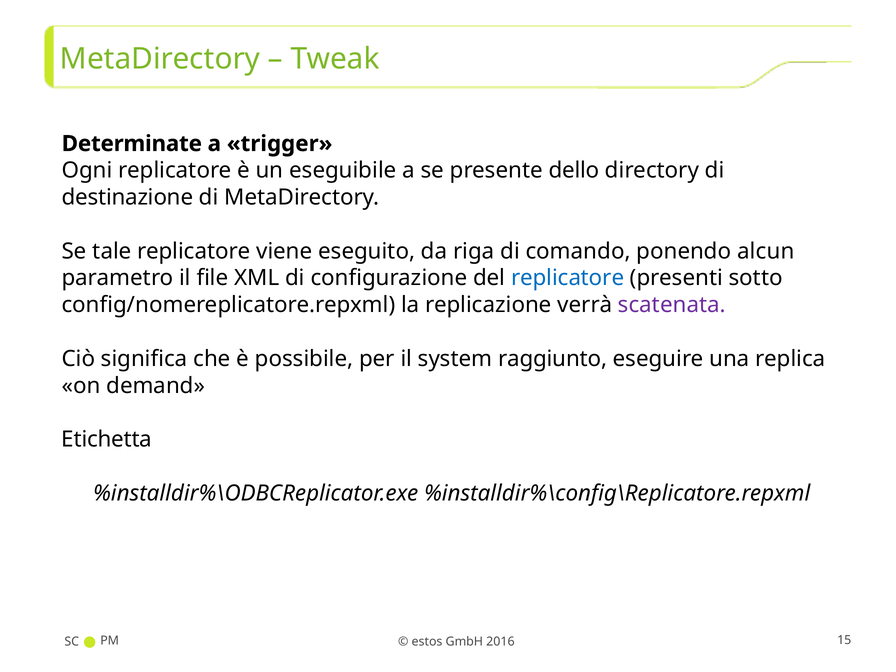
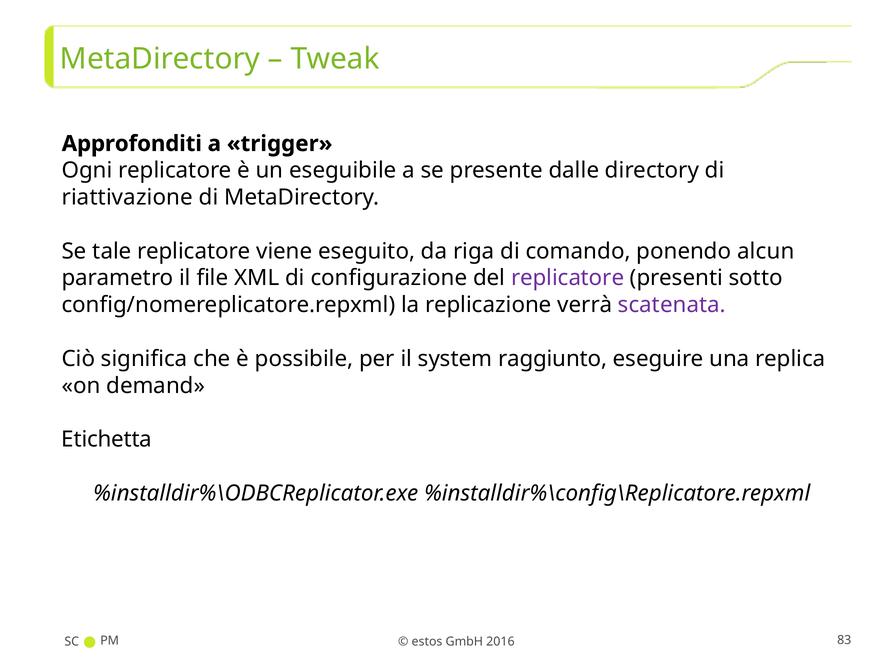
Determinate: Determinate -> Approfonditi
dello: dello -> dalle
destinazione: destinazione -> riattivazione
replicatore at (568, 278) colour: blue -> purple
15: 15 -> 83
